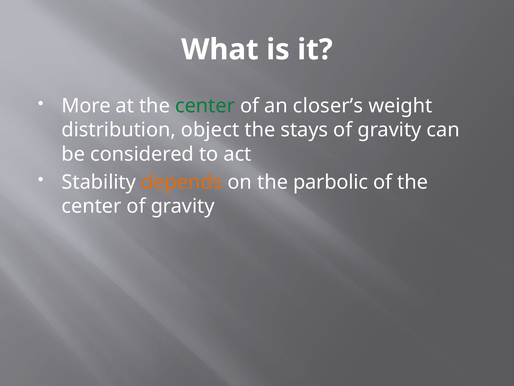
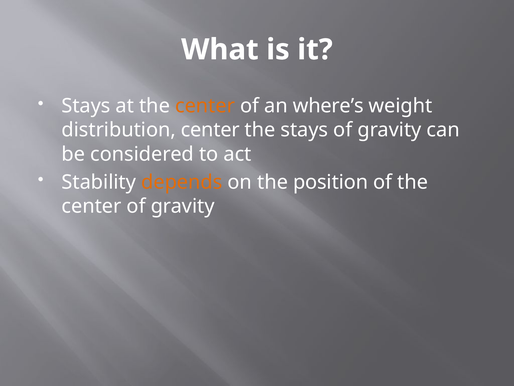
More at (86, 106): More -> Stays
center at (205, 106) colour: green -> orange
closer’s: closer’s -> where’s
distribution object: object -> center
parbolic: parbolic -> position
